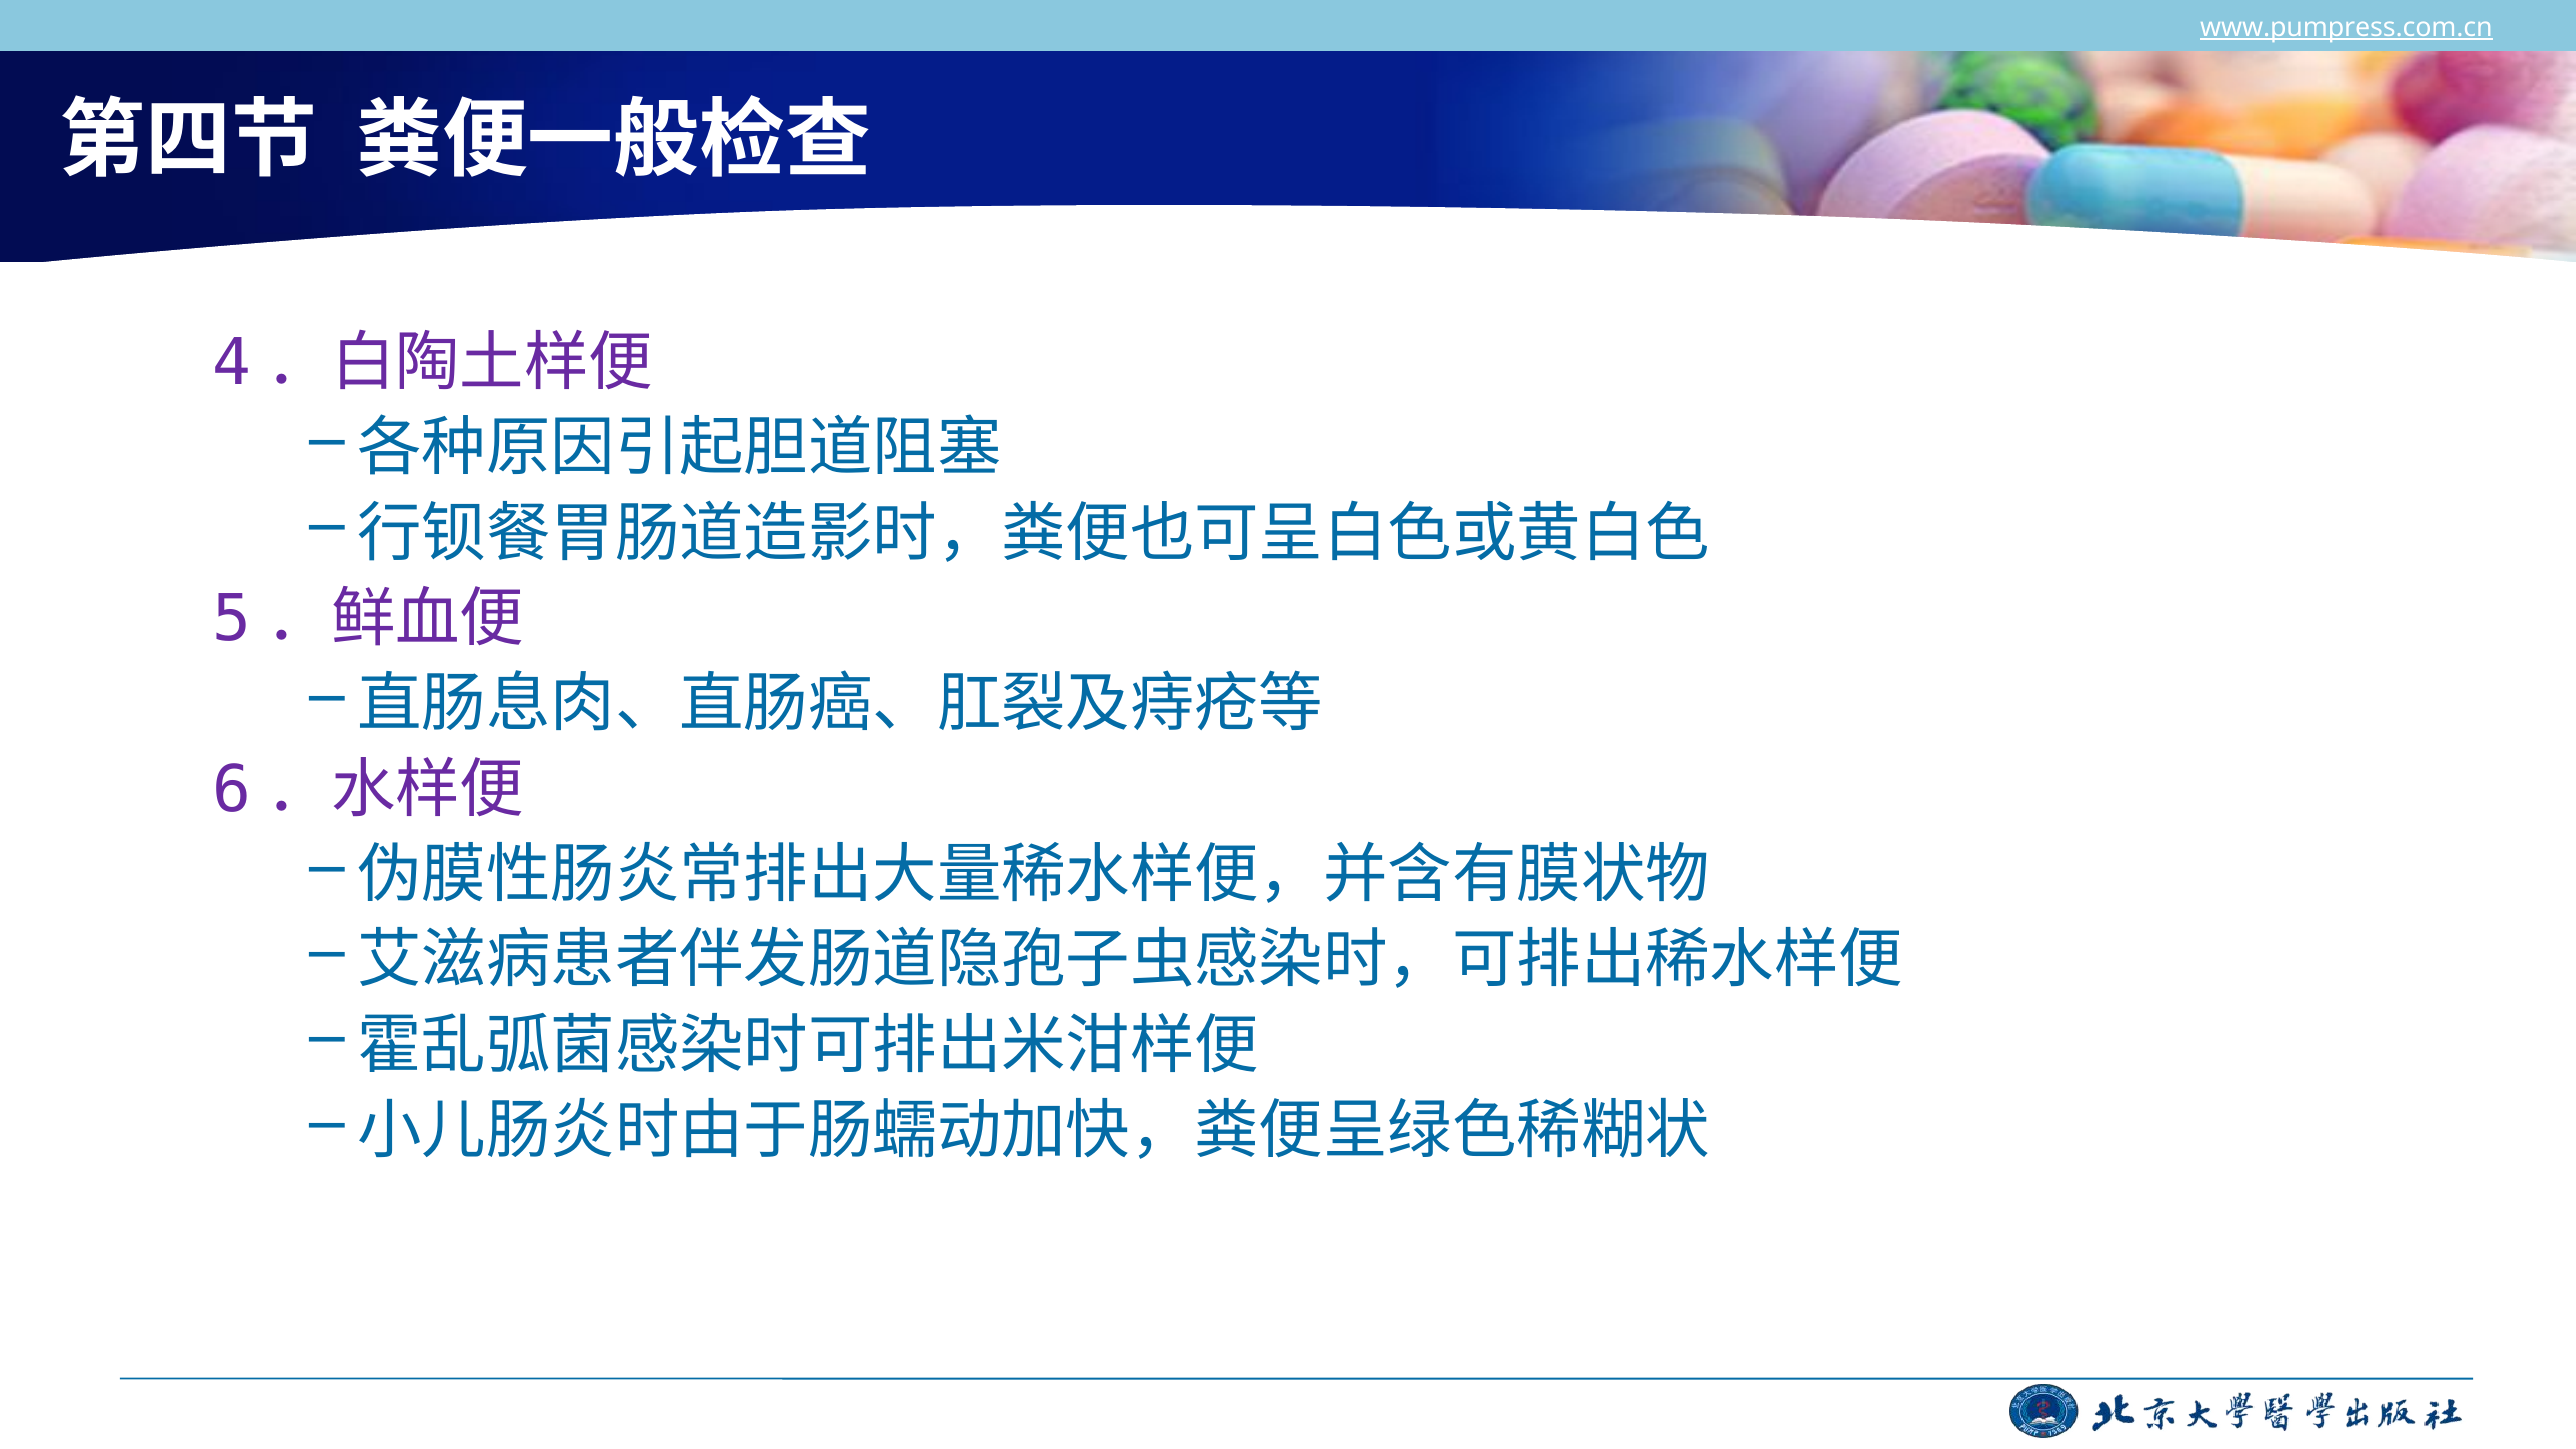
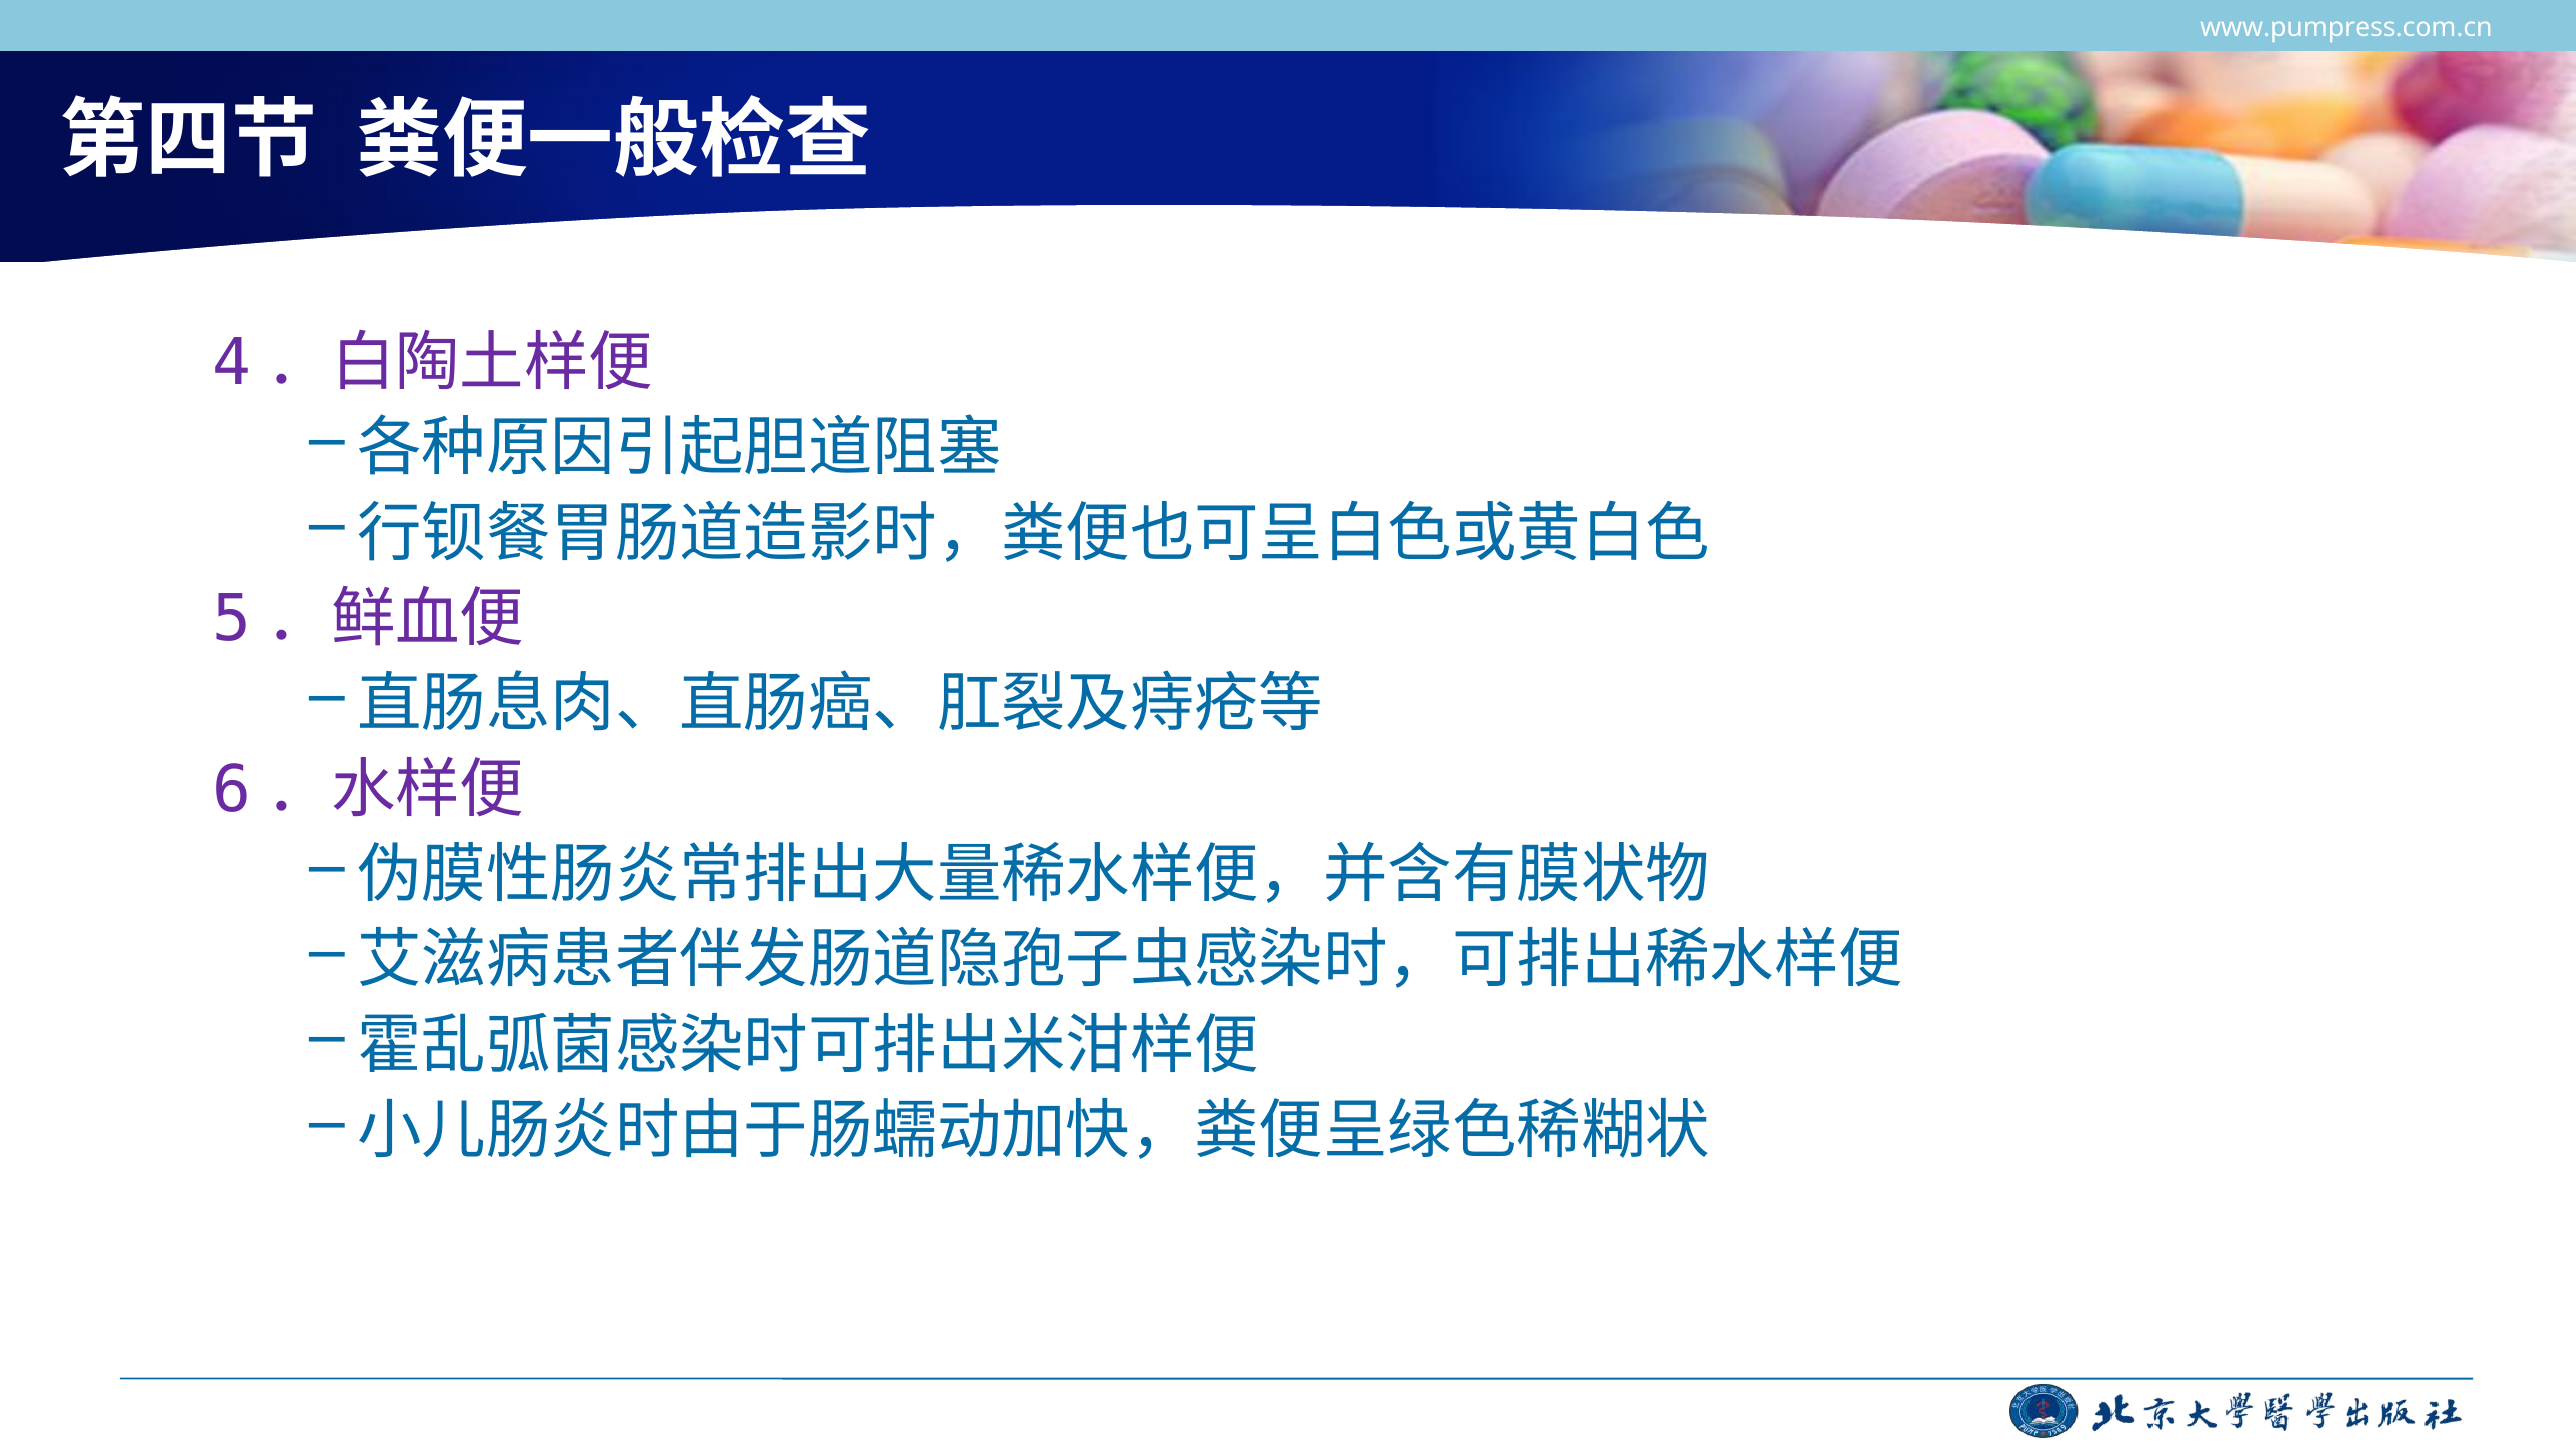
www.pumpress.com.cn underline: present -> none
